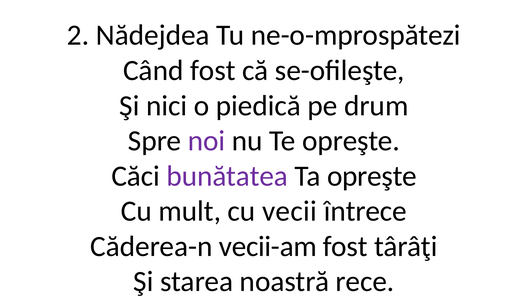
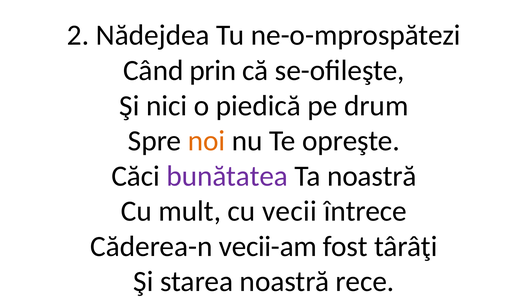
Când fost: fost -> prin
noi colour: purple -> orange
Ta opreşte: opreşte -> noastră
